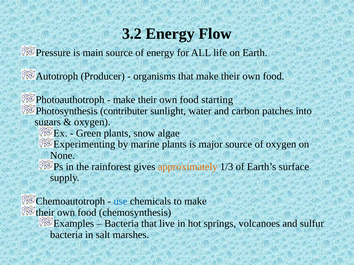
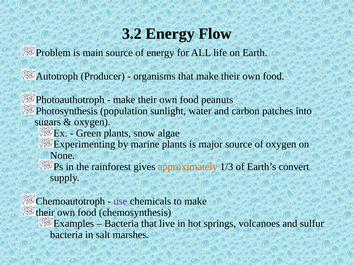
Pressure: Pressure -> Problem
starting: starting -> peanuts
contributer: contributer -> population
surface: surface -> convert
use colour: blue -> purple
